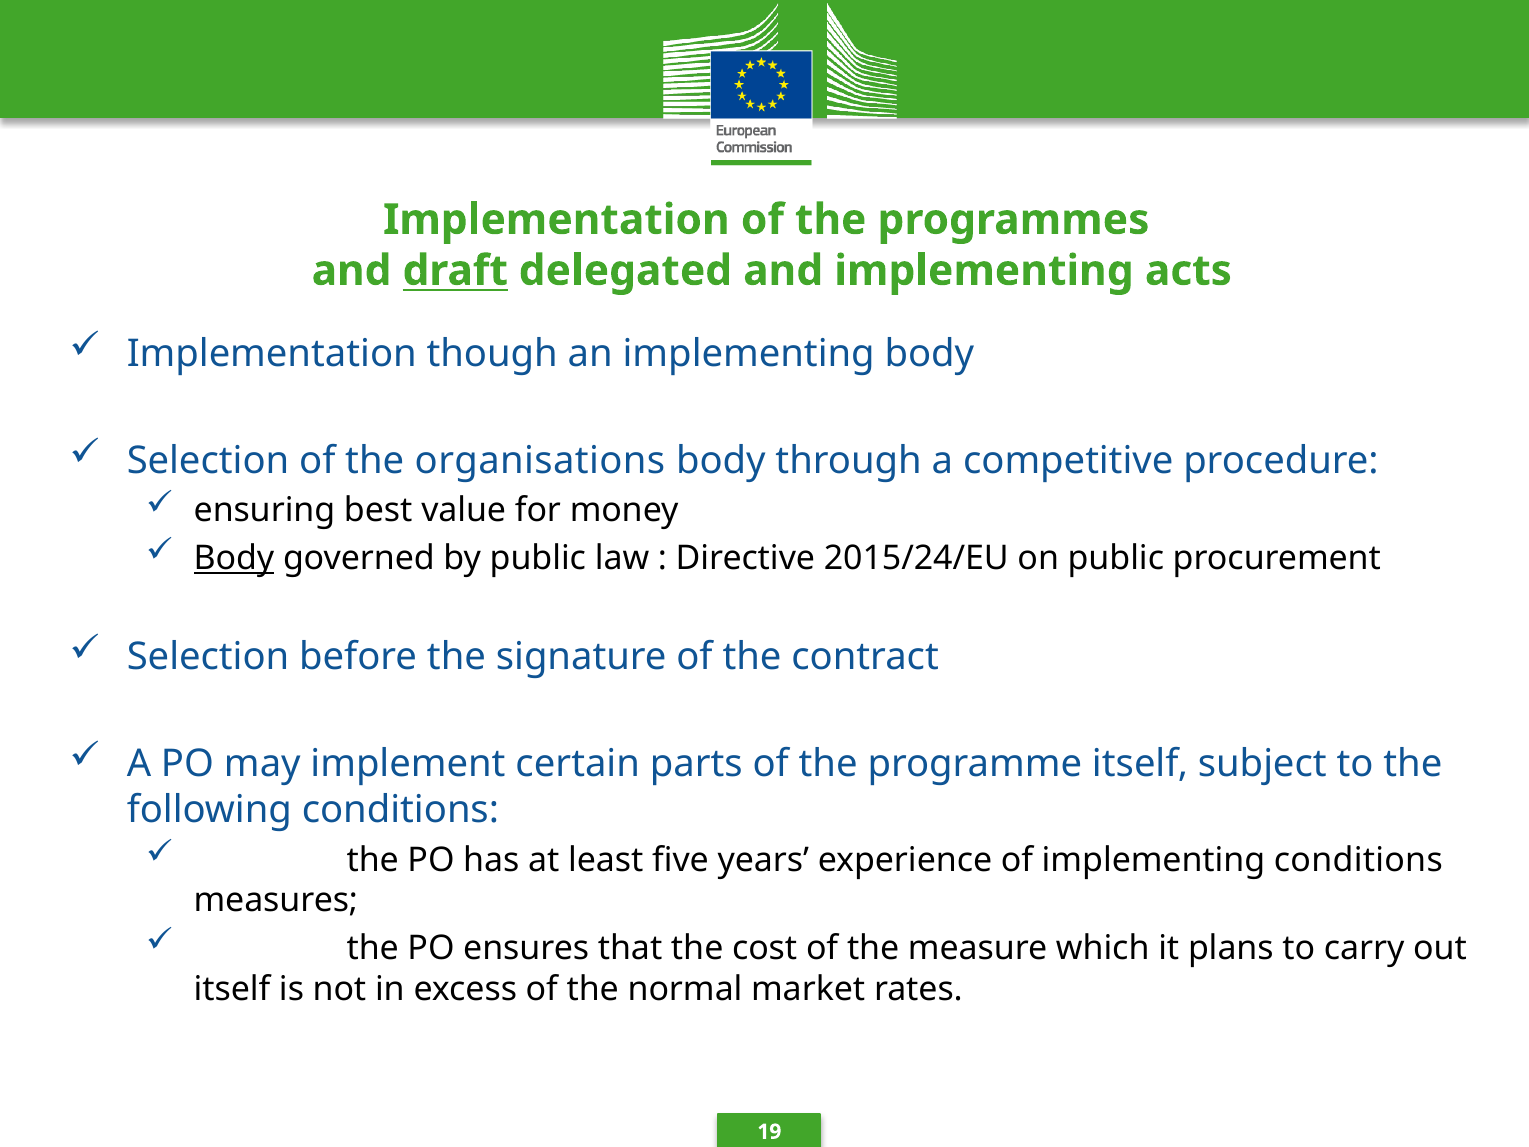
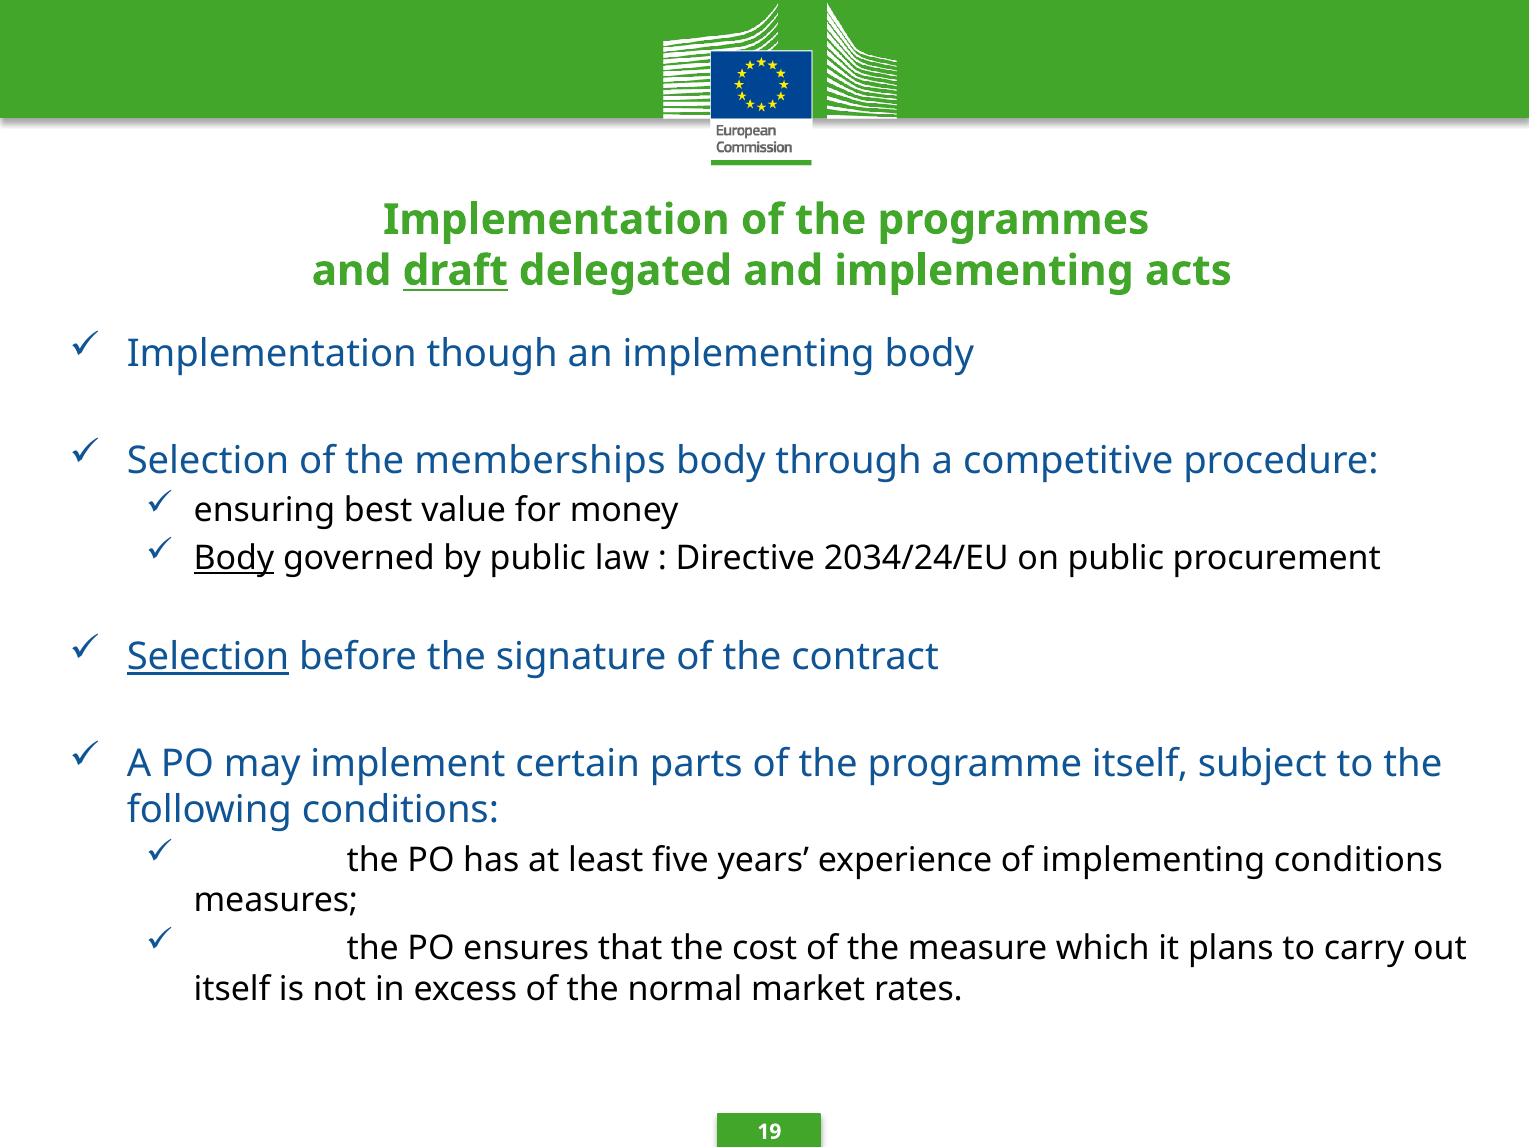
organisations: organisations -> memberships
2015/24/EU: 2015/24/EU -> 2034/24/EU
Selection at (208, 657) underline: none -> present
